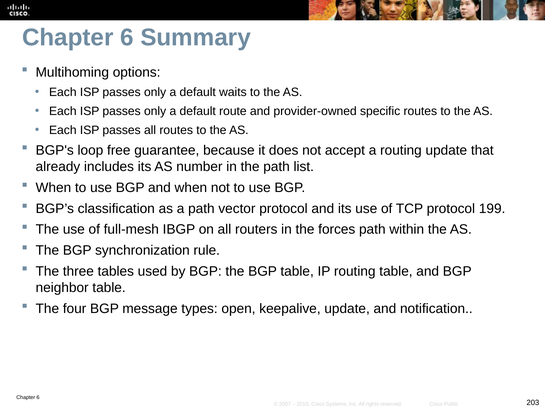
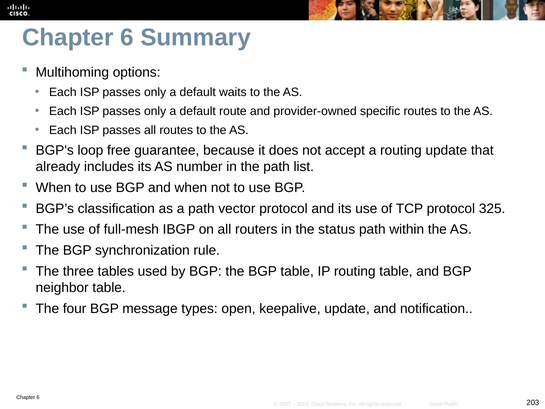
199: 199 -> 325
forces: forces -> status
